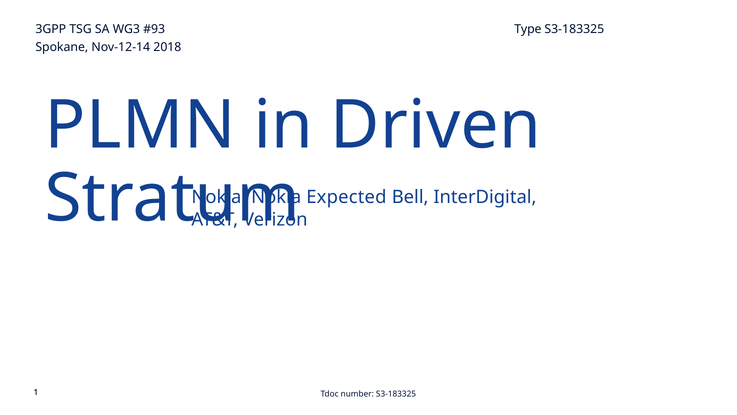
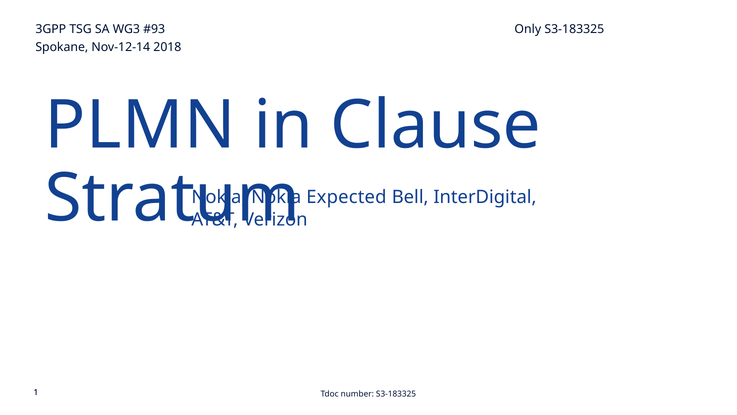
Type: Type -> Only
Driven: Driven -> Clause
